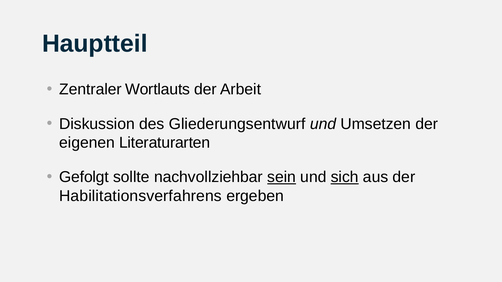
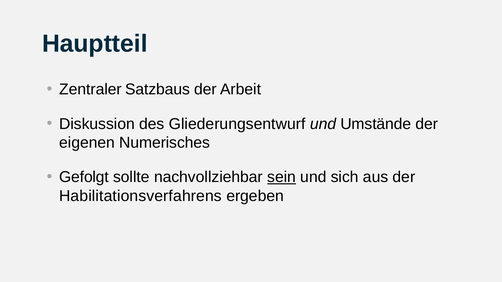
Wortlauts: Wortlauts -> Satzbaus
Umsetzen: Umsetzen -> Umstände
Literaturarten: Literaturarten -> Numerisches
sich underline: present -> none
